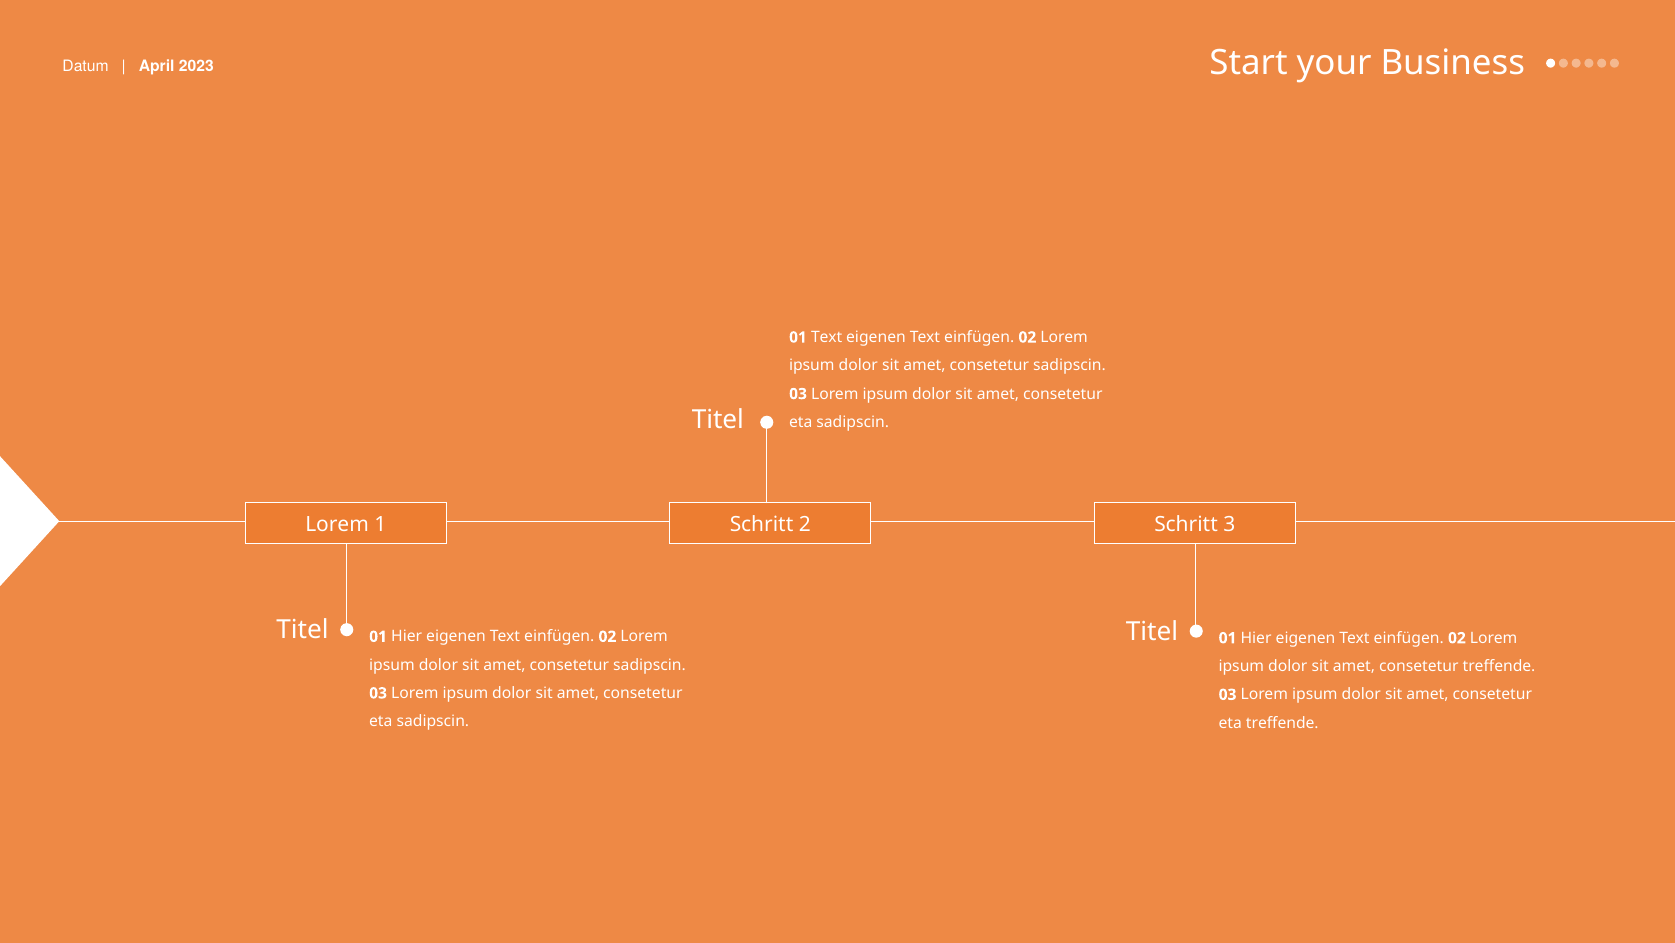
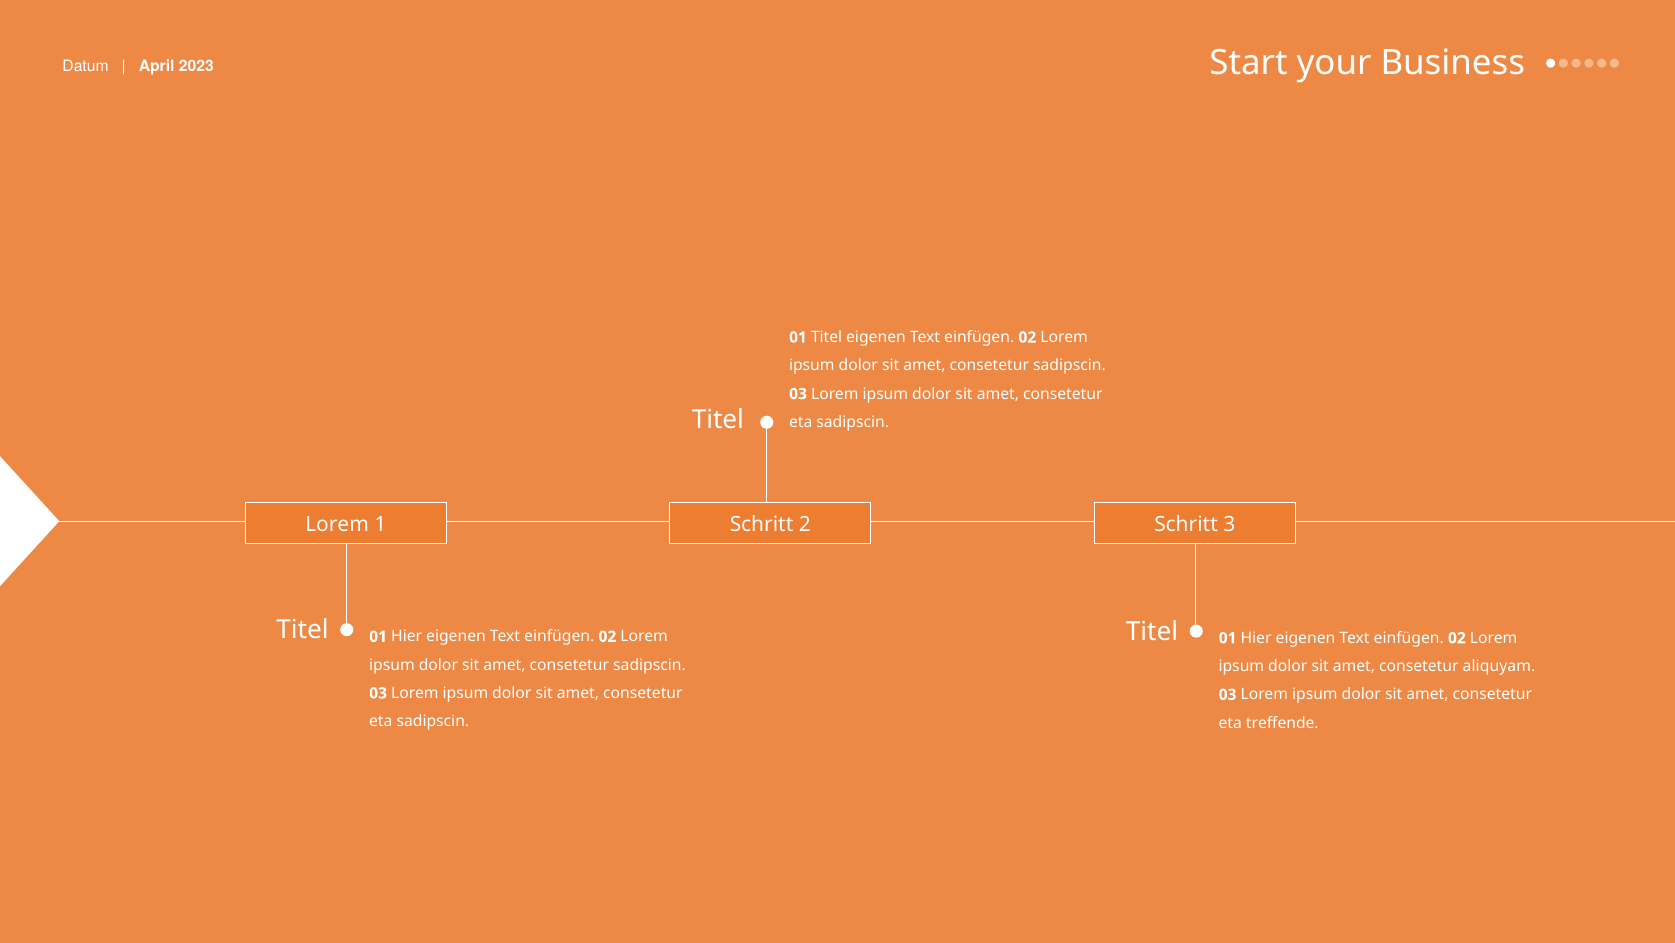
01 Text: Text -> Titel
consetetur treffende: treffende -> aliquyam
